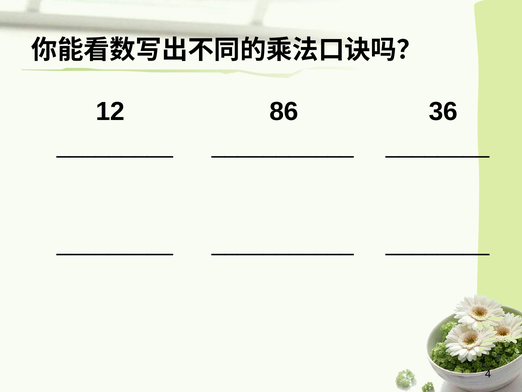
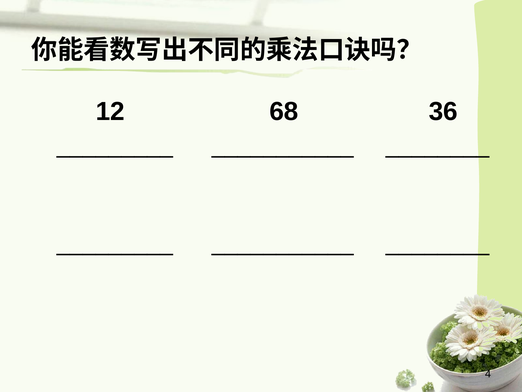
86: 86 -> 68
